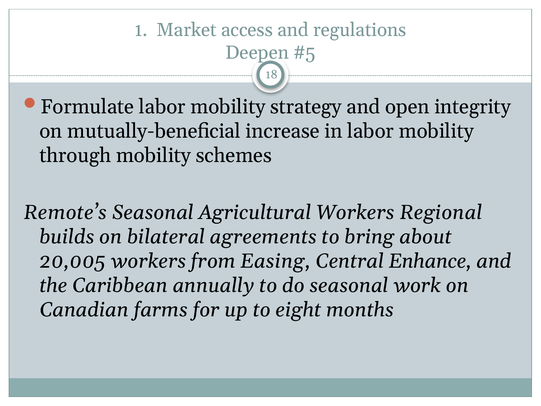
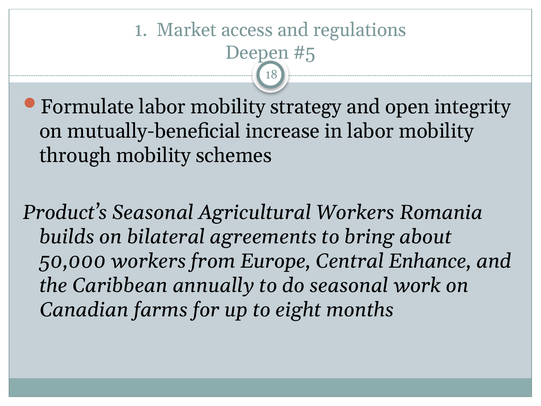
Remote’s: Remote’s -> Product’s
Regional: Regional -> Romania
20,005: 20,005 -> 50,000
Easing: Easing -> Europe
